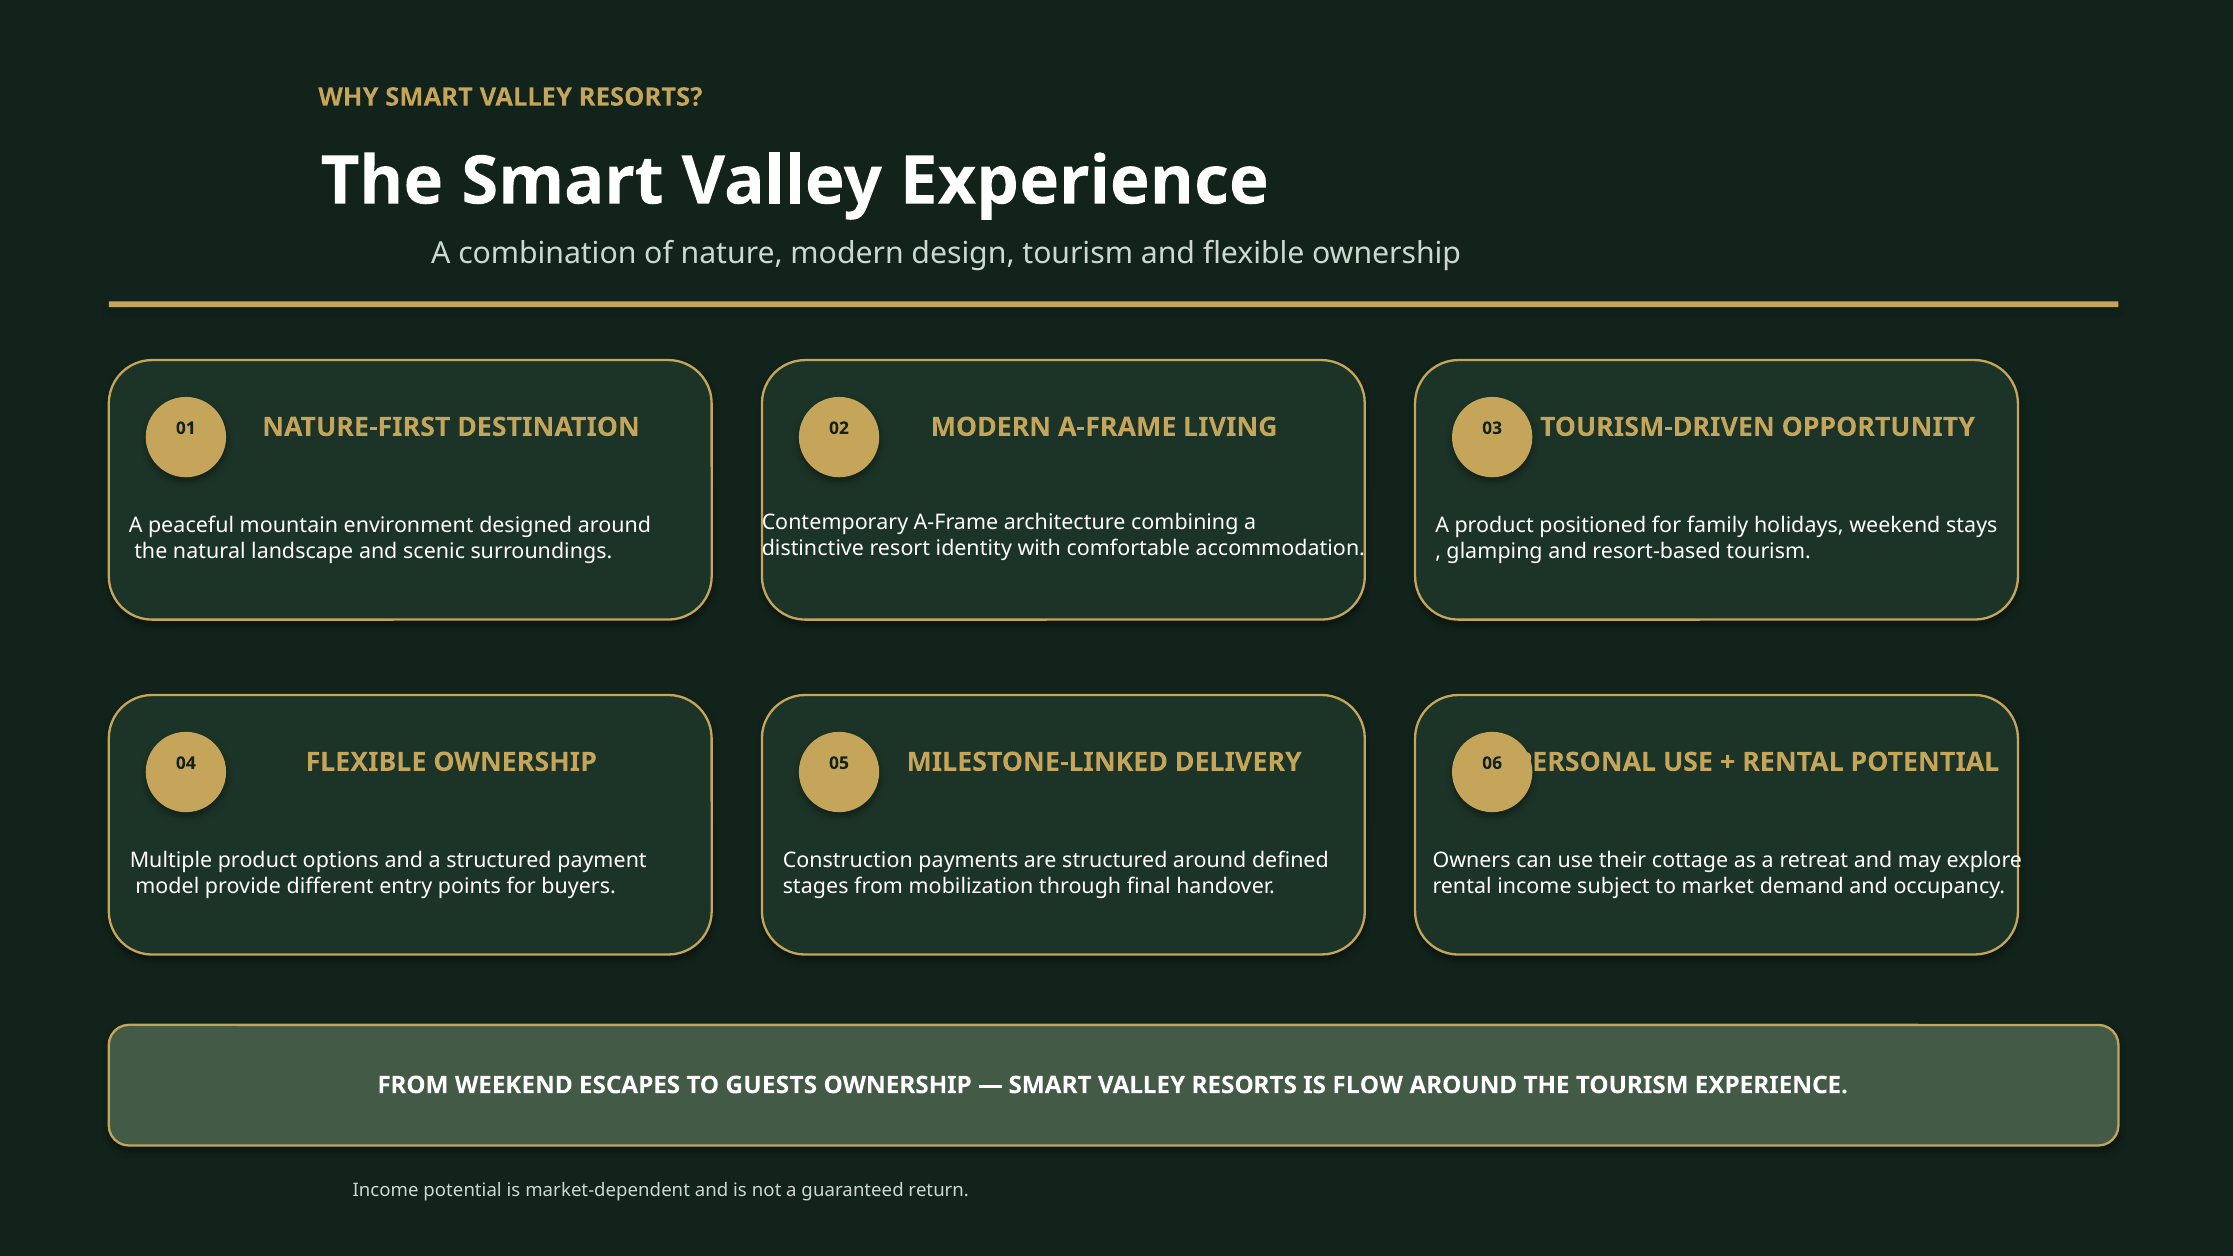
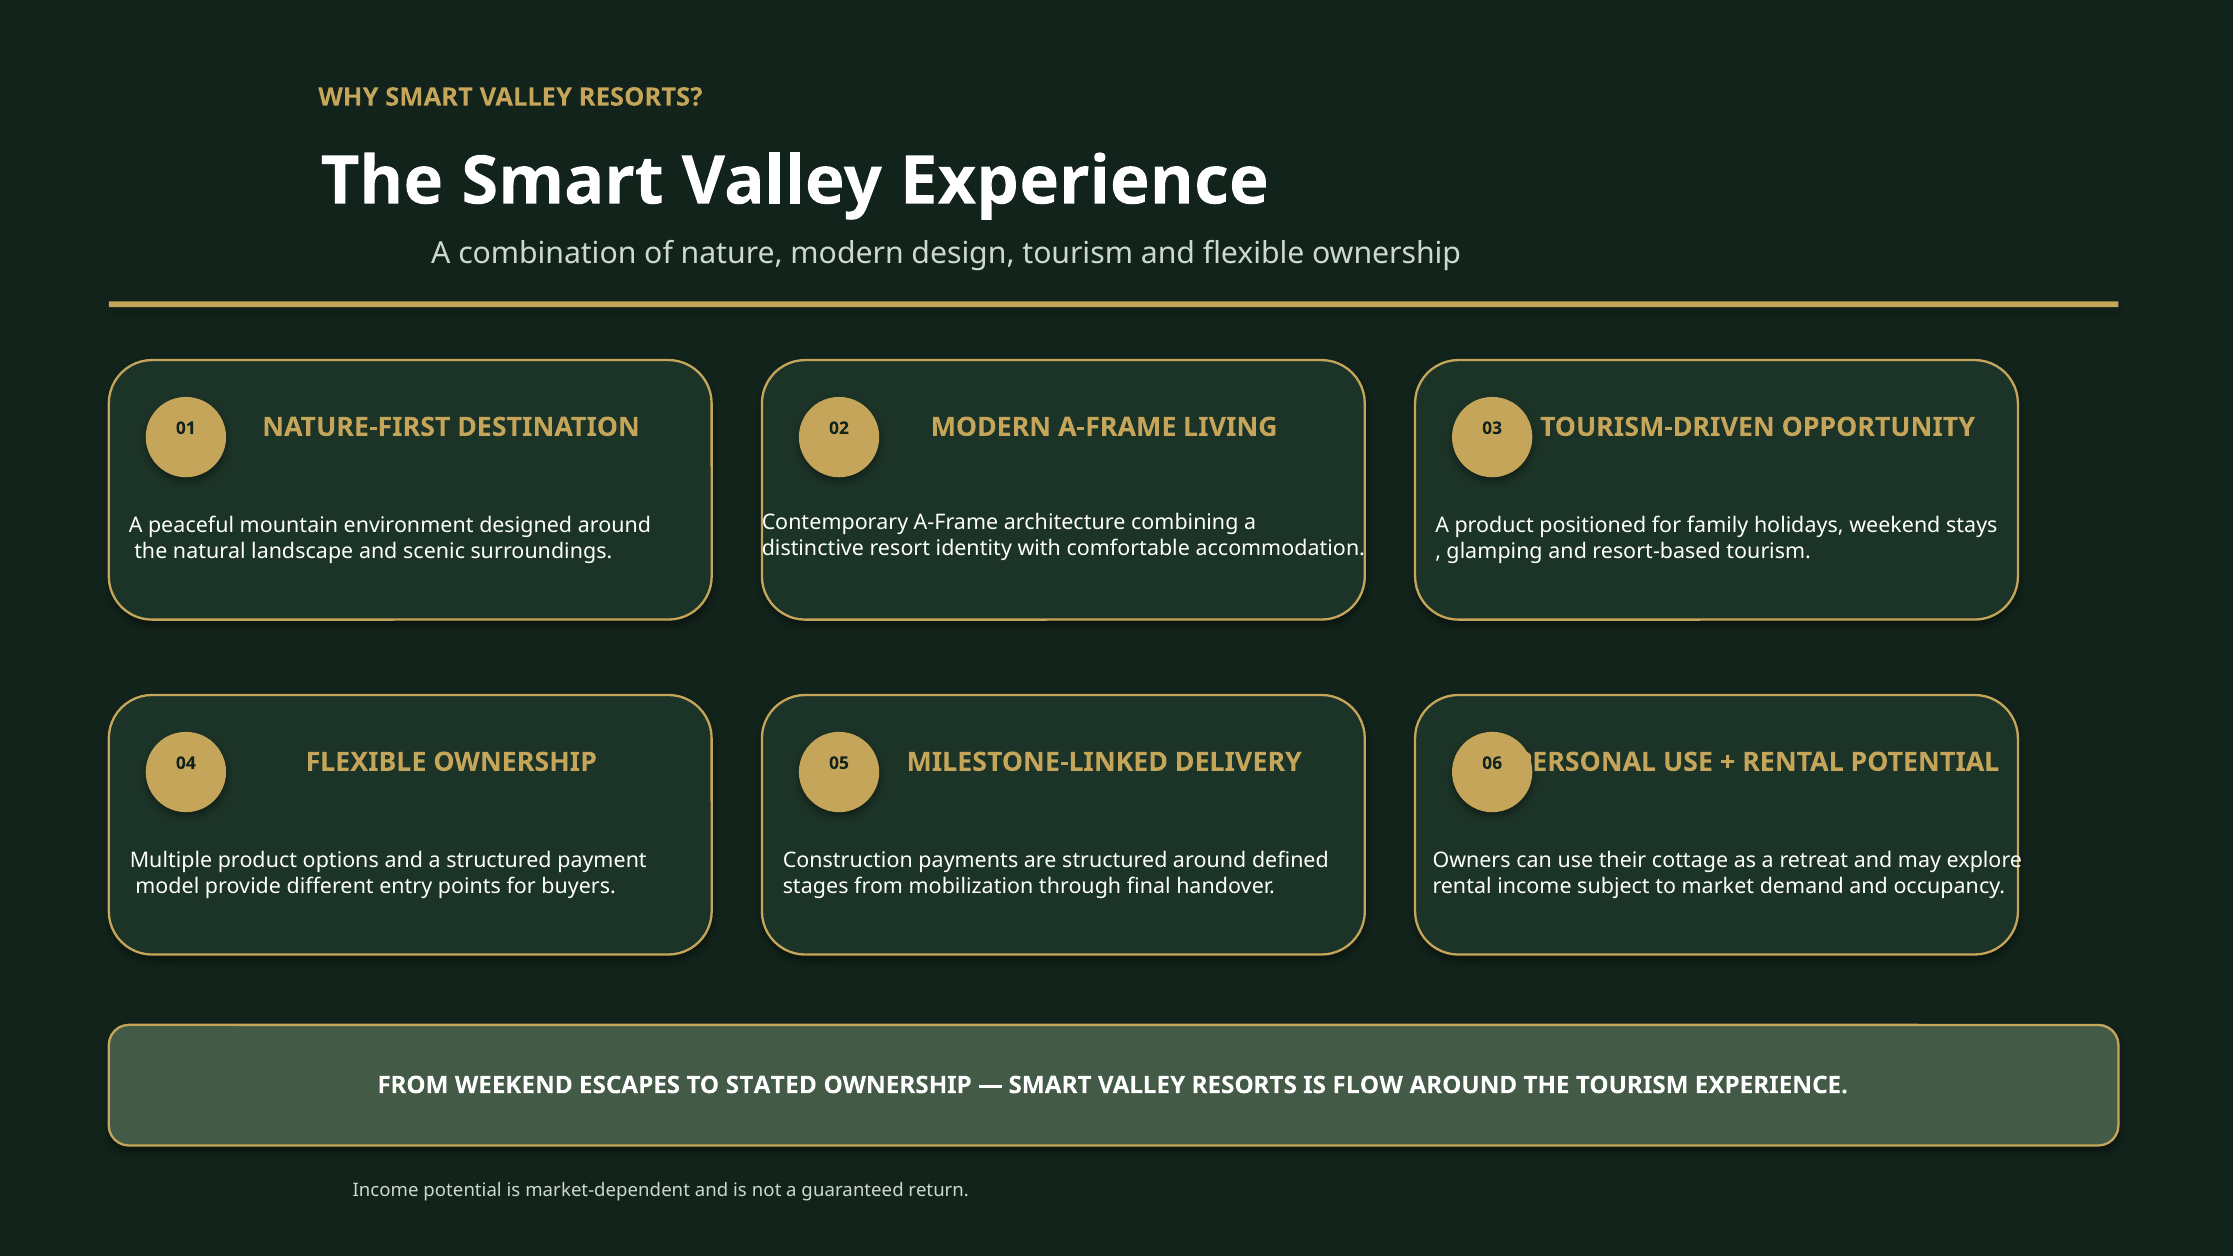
GUESTS: GUESTS -> STATED
